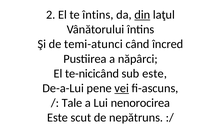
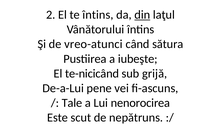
temi-atunci: temi-atunci -> vreo-atunci
încred: încred -> sătura
năpârci: năpârci -> iubeşte
sub este: este -> grijă
vei underline: present -> none
